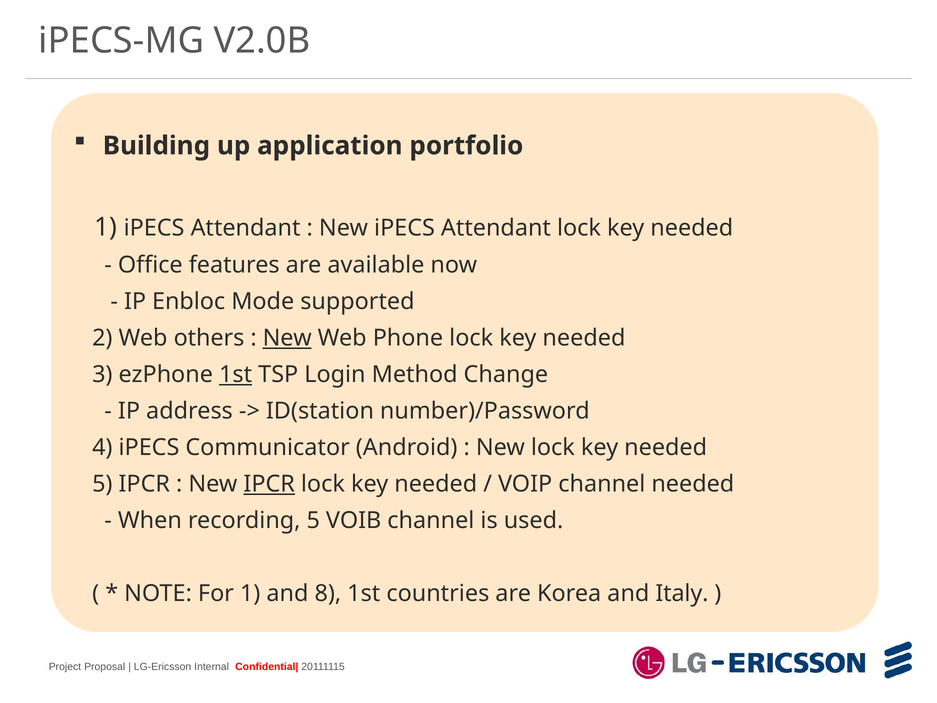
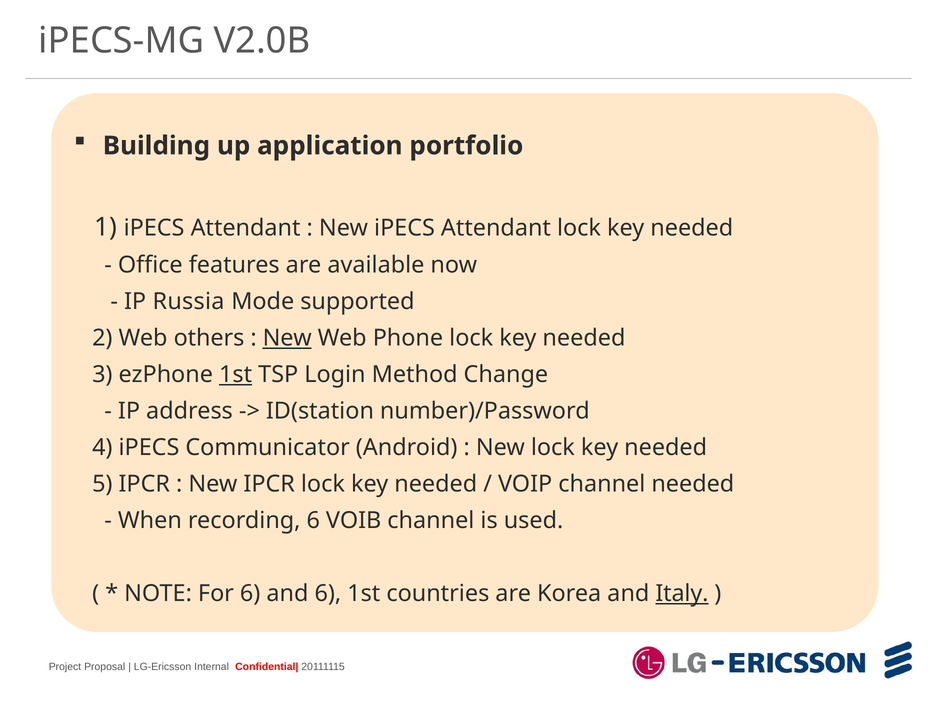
Enbloc: Enbloc -> Russia
IPCR at (269, 484) underline: present -> none
recording 5: 5 -> 6
For 1: 1 -> 6
and 8: 8 -> 6
Italy underline: none -> present
